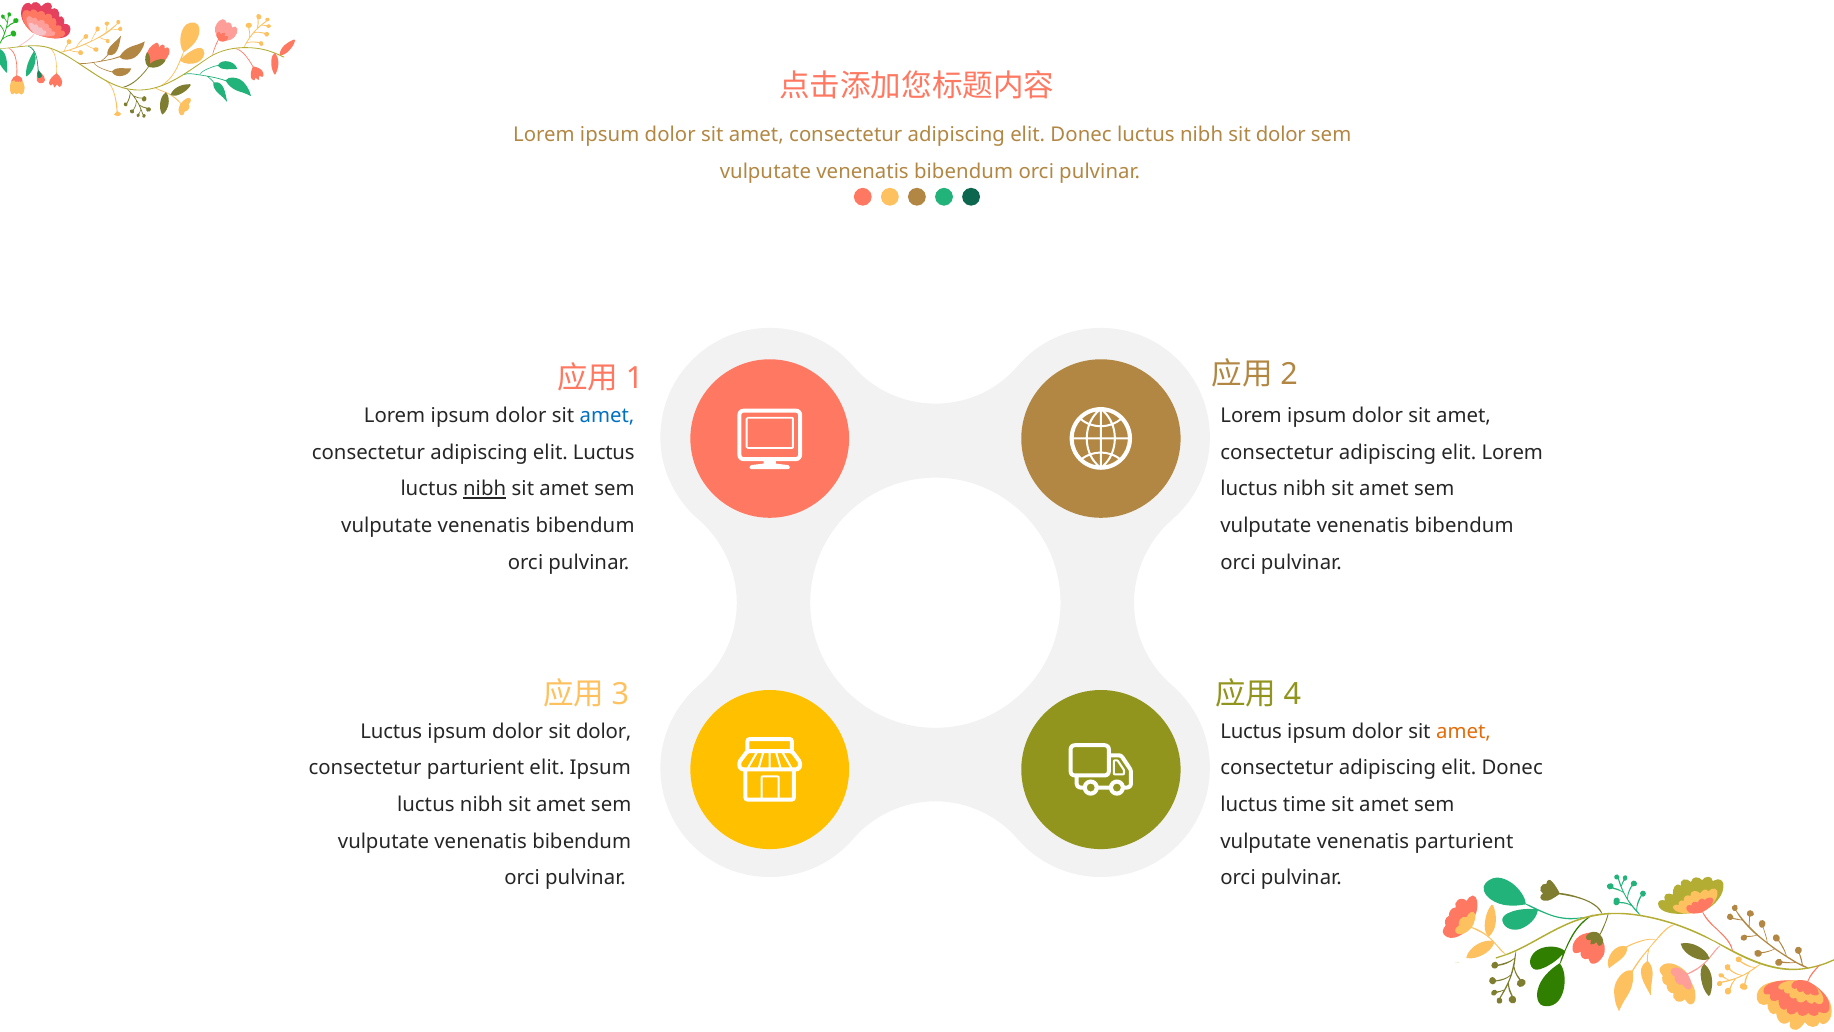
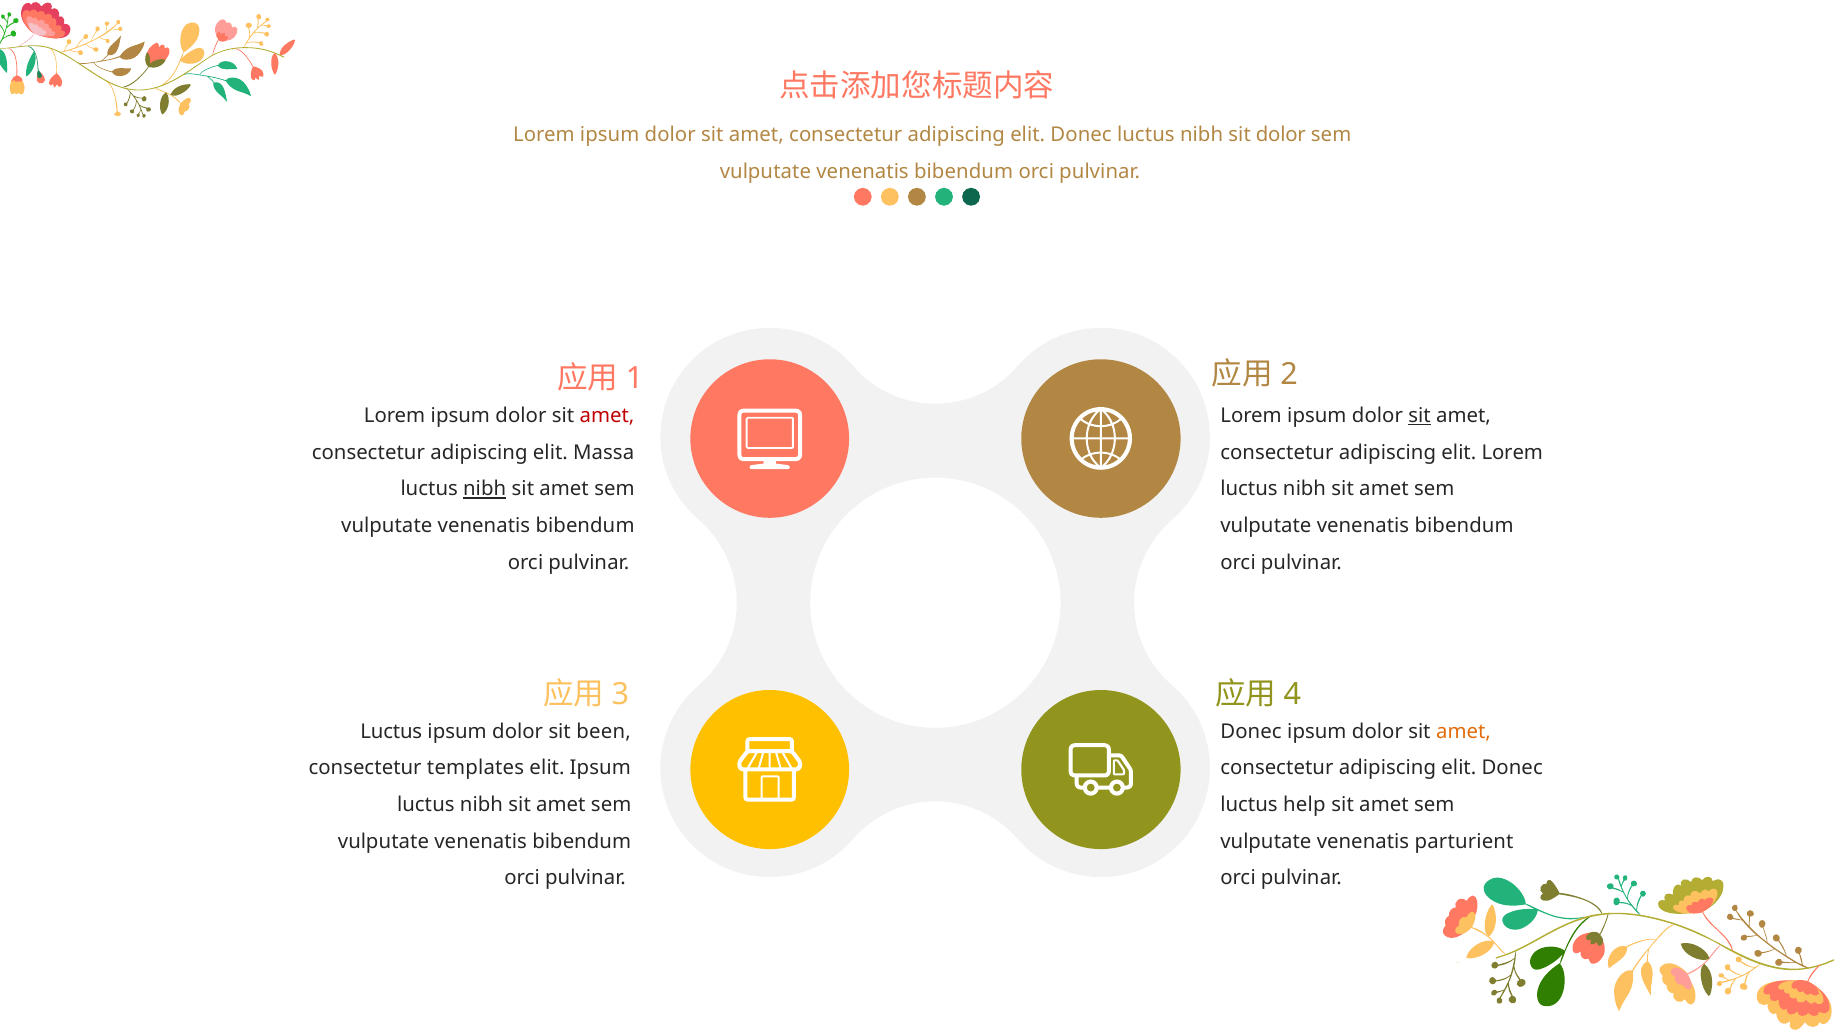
amet at (607, 416) colour: blue -> red
sit at (1419, 416) underline: none -> present
elit Luctus: Luctus -> Massa
dolor sit dolor: dolor -> been
Luctus at (1251, 731): Luctus -> Donec
consectetur parturient: parturient -> templates
time: time -> help
